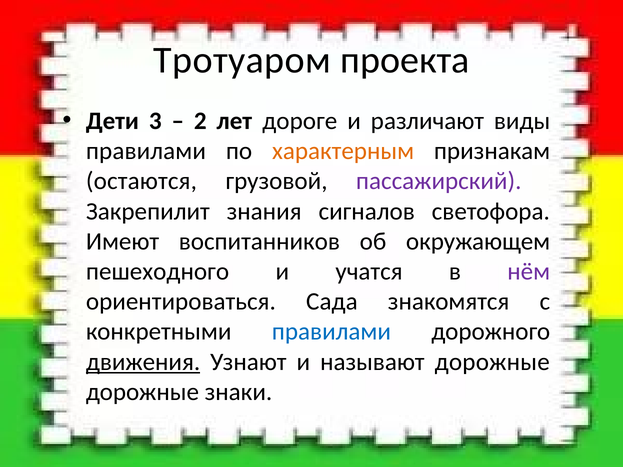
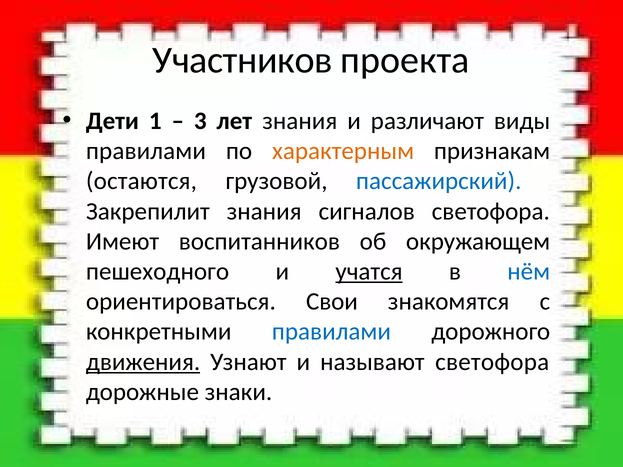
Тротуаром: Тротуаром -> Участников
3: 3 -> 1
2: 2 -> 3
лет дороге: дороге -> знания
пассажирский colour: purple -> blue
учатся underline: none -> present
нём colour: purple -> blue
Сада: Сада -> Свои
называют дорожные: дорожные -> светофора
